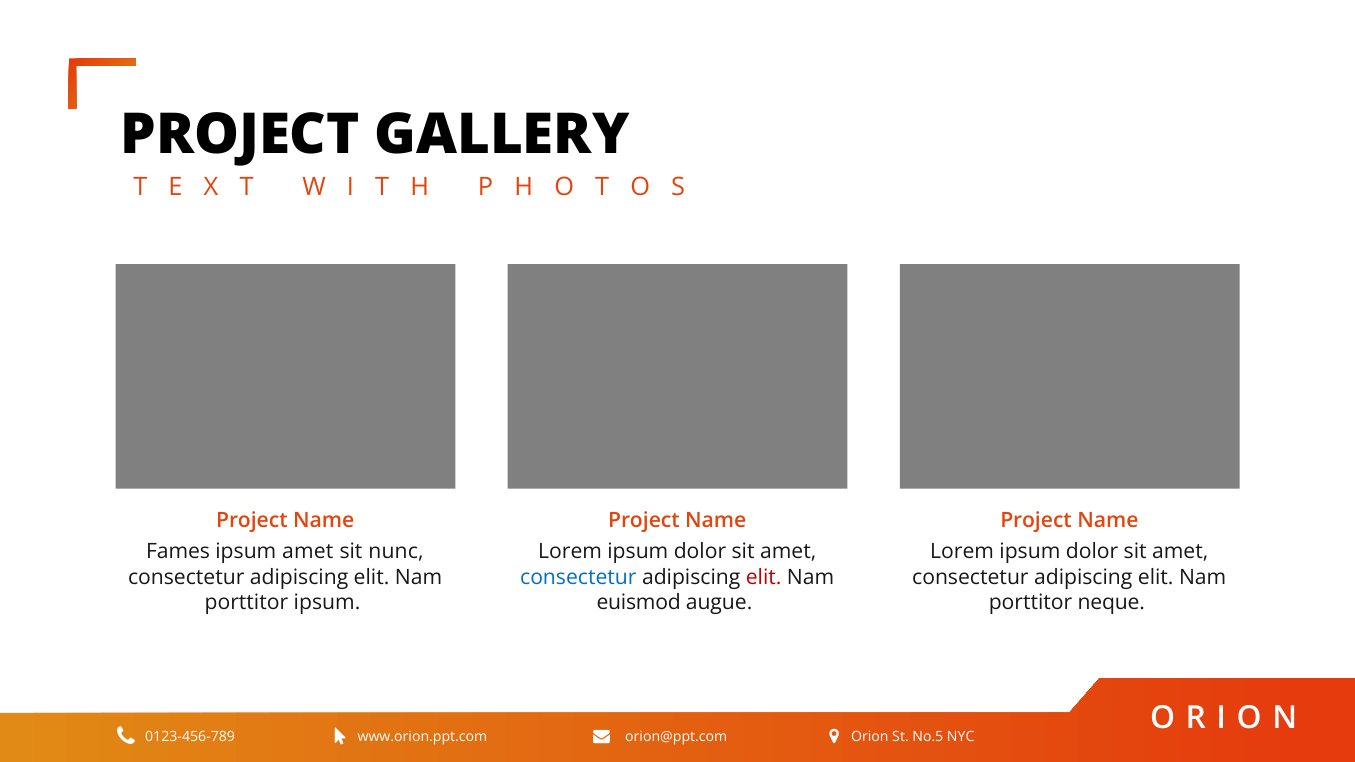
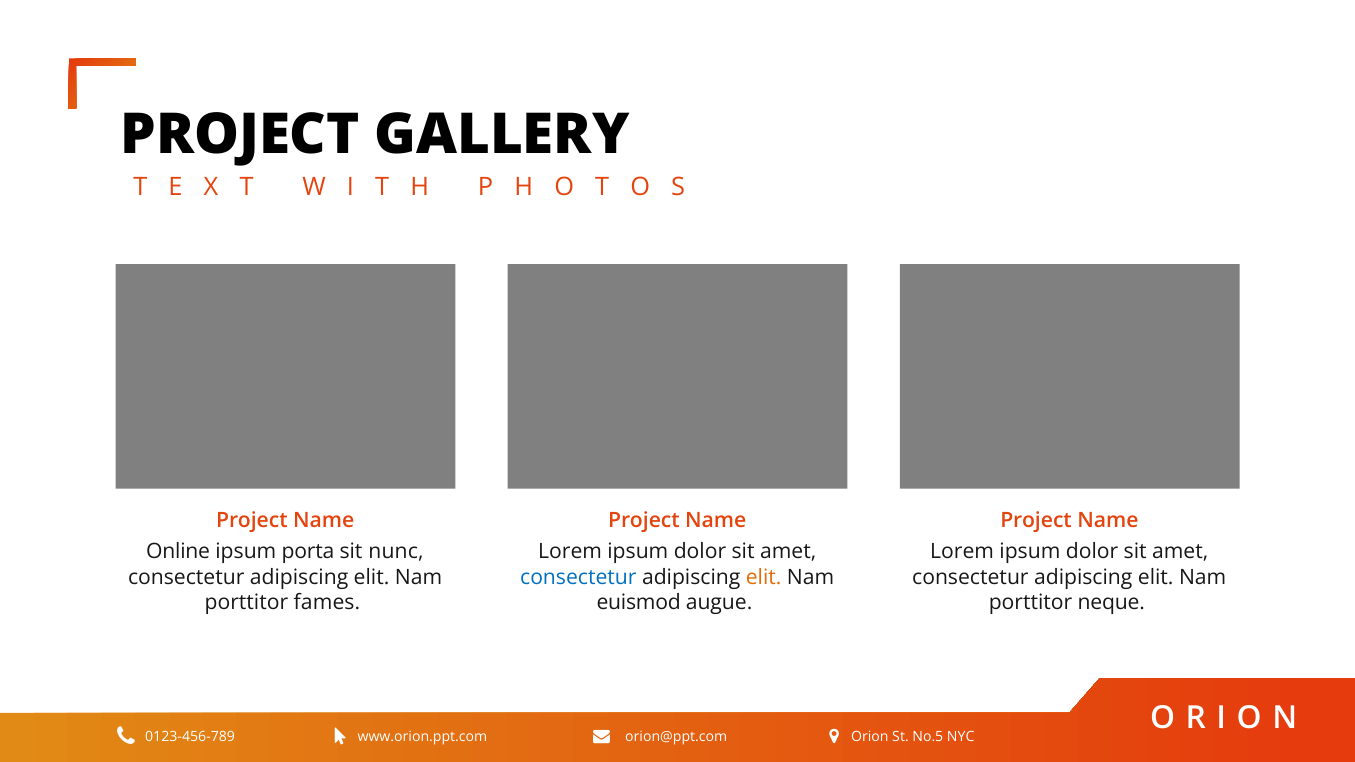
Fames: Fames -> Online
ipsum amet: amet -> porta
elit at (764, 577) colour: red -> orange
porttitor ipsum: ipsum -> fames
